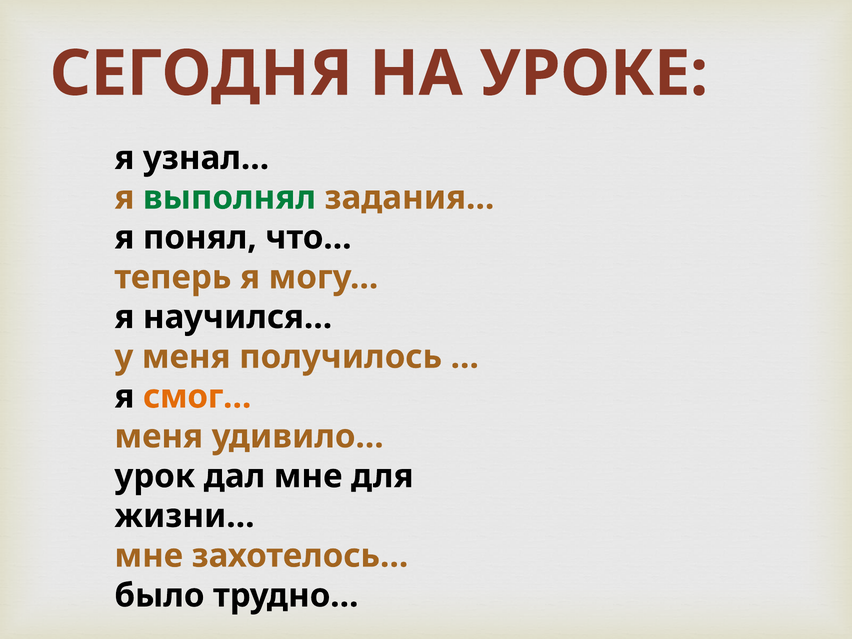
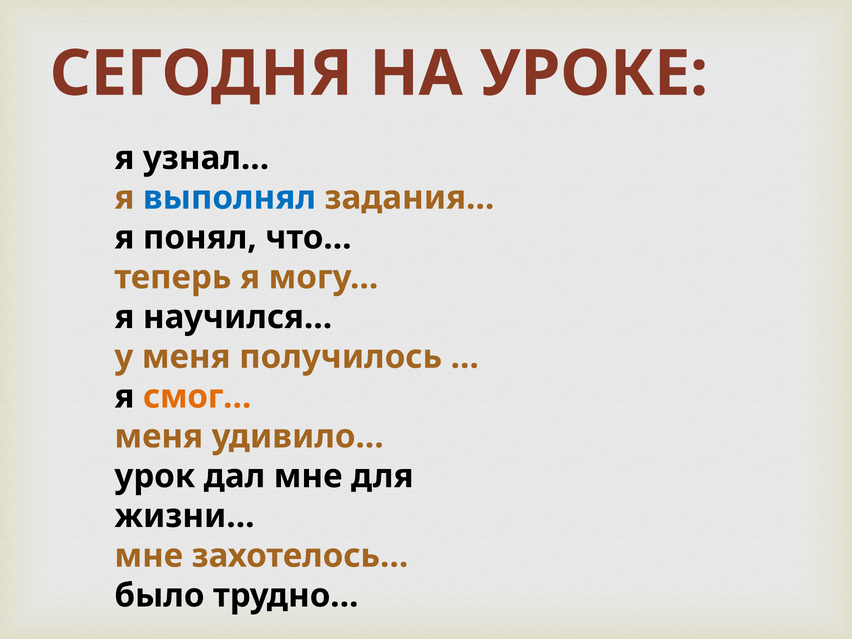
выполнял colour: green -> blue
